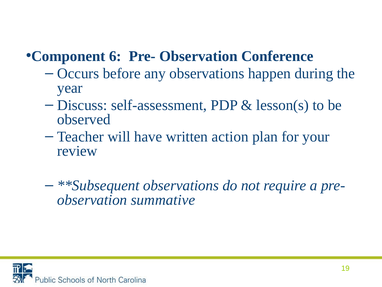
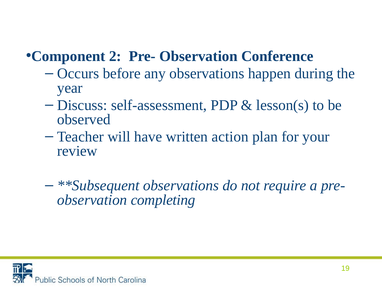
6: 6 -> 2
summative: summative -> completing
